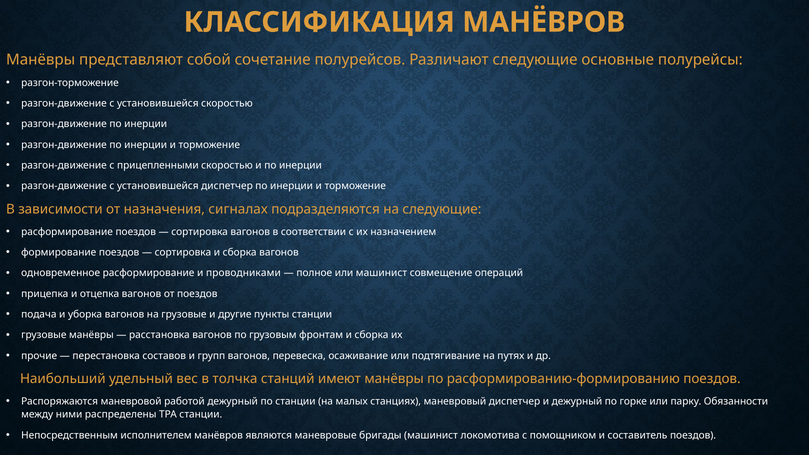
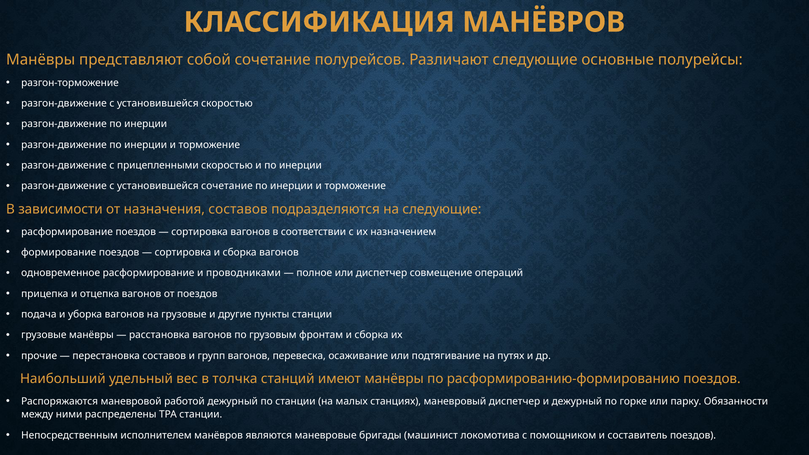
установившейся диспетчер: диспетчер -> сочетание
назначения сигналах: сигналах -> составов
или машинист: машинист -> диспетчер
